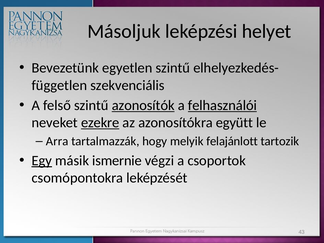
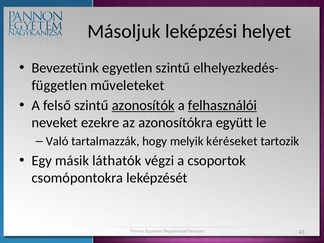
szekvenciális: szekvenciális -> műveleteket
ezekre underline: present -> none
Arra: Arra -> Való
felajánlott: felajánlott -> kéréseket
Egy underline: present -> none
ismernie: ismernie -> láthatók
